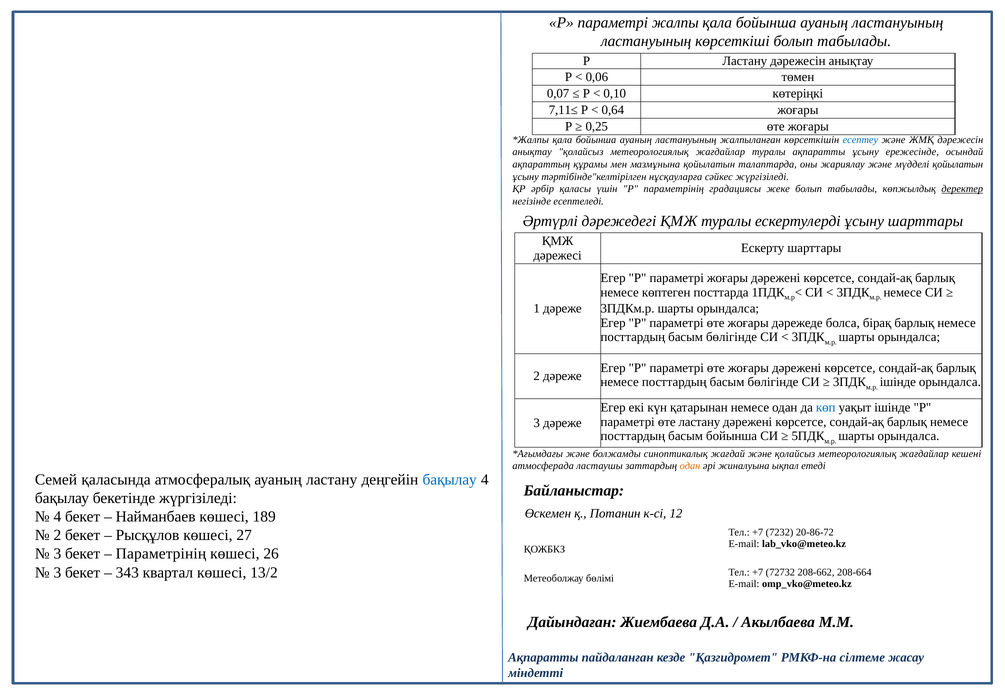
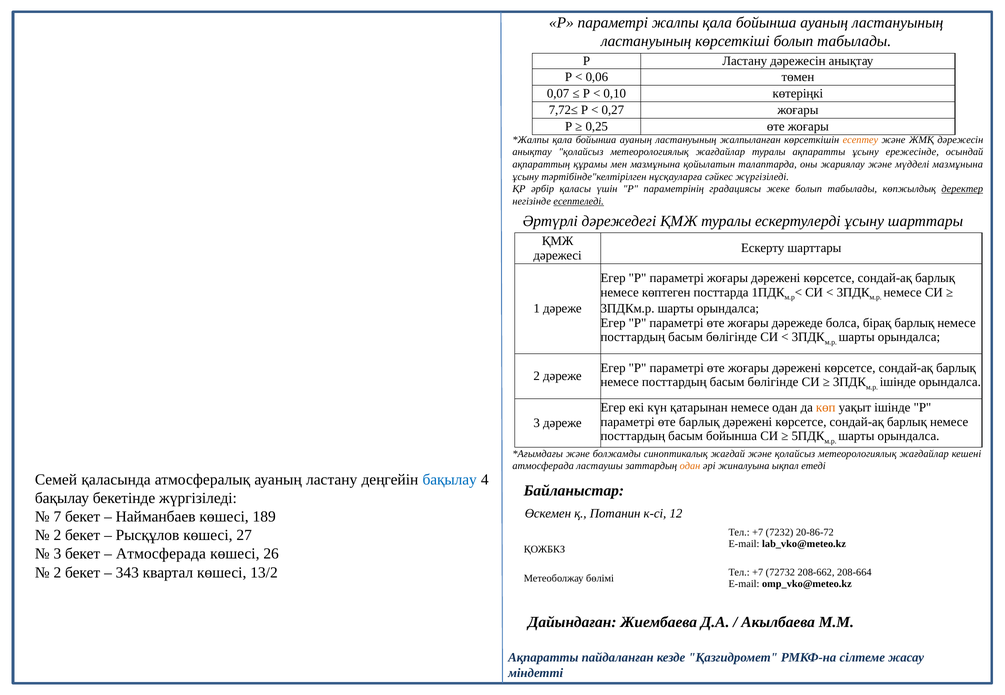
7,11≤: 7,11≤ -> 7,72≤
0,64: 0,64 -> 0,27
есептеу colour: blue -> orange
мүдделі қойылатын: қойылатын -> мазмұнына
есептеледі underline: none -> present
көп colour: blue -> orange
өте ластану: ластану -> барлық
4 at (57, 517): 4 -> 7
Параметрінің at (161, 555): Параметрінің -> Атмосферада
3 at (57, 573): 3 -> 2
